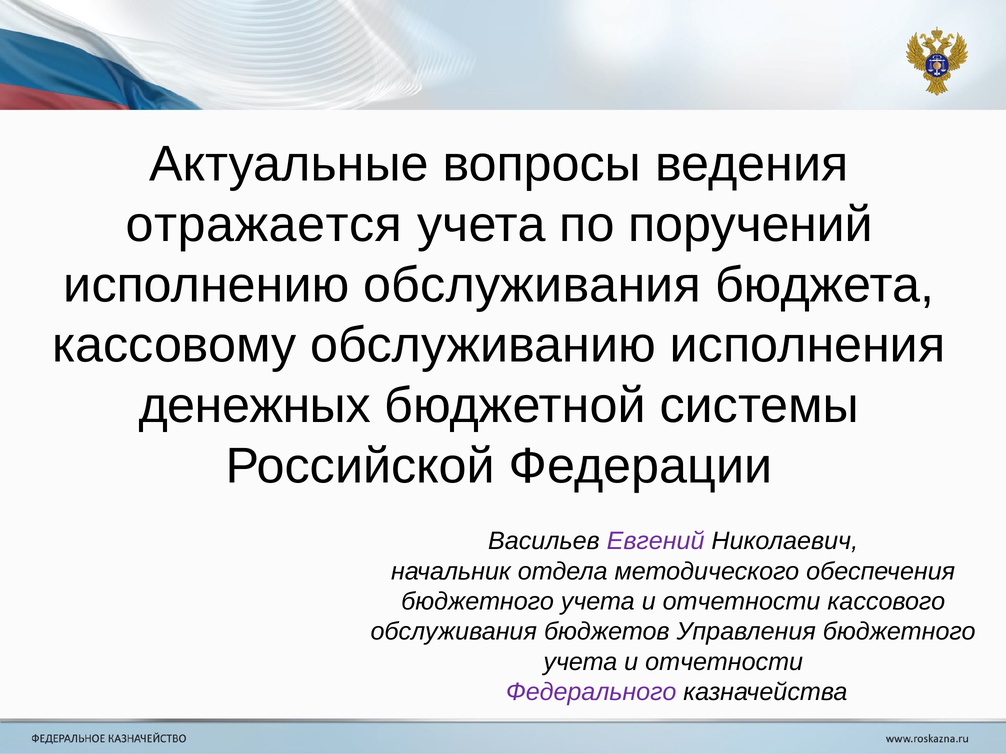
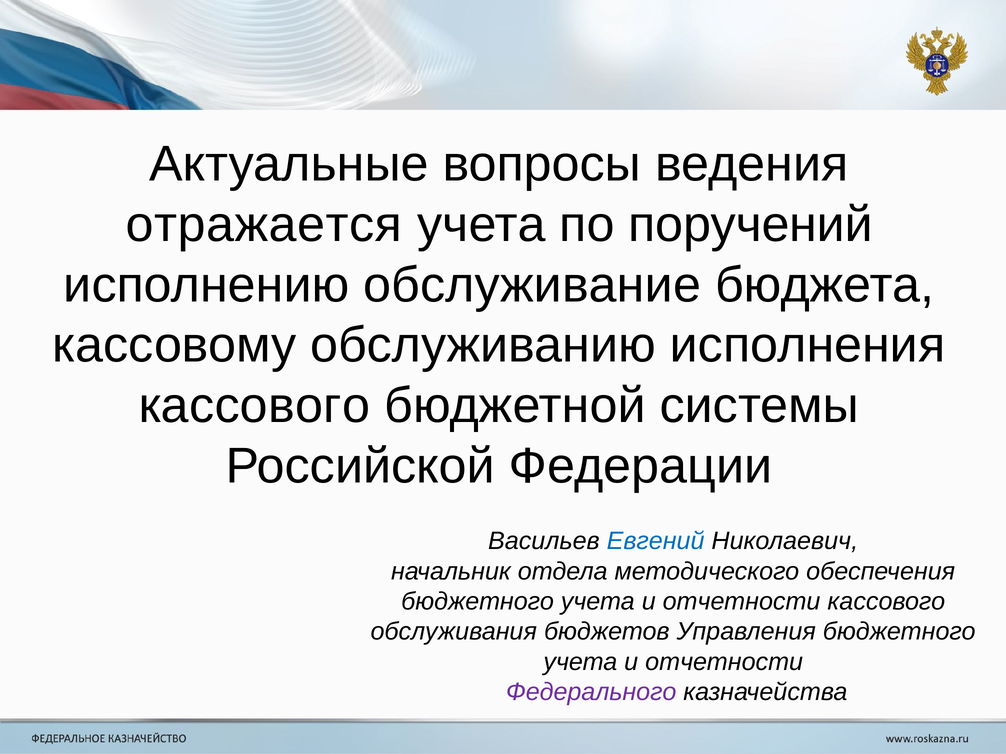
исполнению обслуживания: обслуживания -> обслуживание
денежных at (255, 406): денежных -> кассового
Евгений colour: purple -> blue
